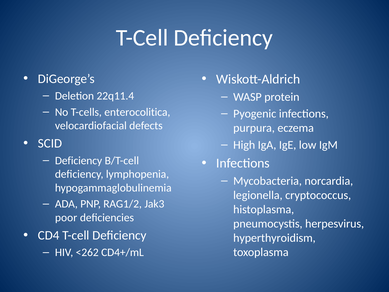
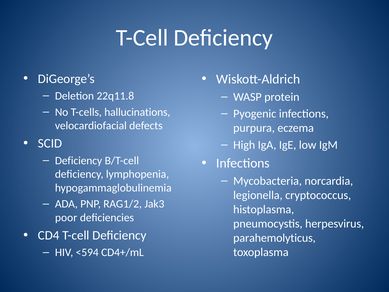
22q11.4: 22q11.4 -> 22q11.8
enterocolitica: enterocolitica -> hallucinations
hyperthyroidism: hyperthyroidism -> parahemolyticus
<262: <262 -> <594
